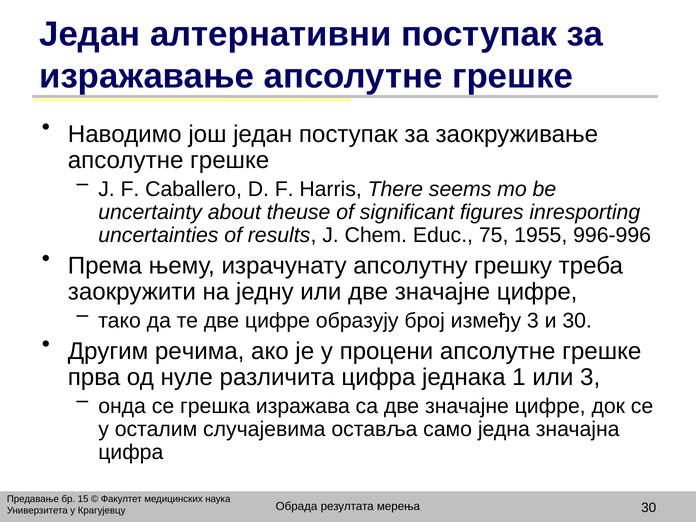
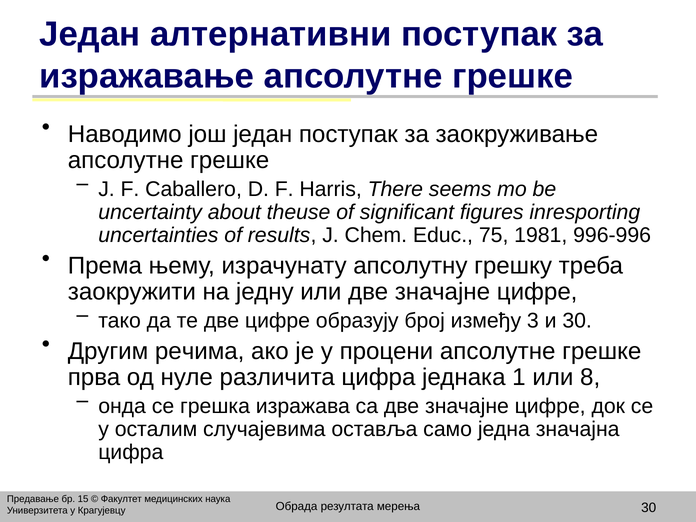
1955: 1955 -> 1981
или 3: 3 -> 8
